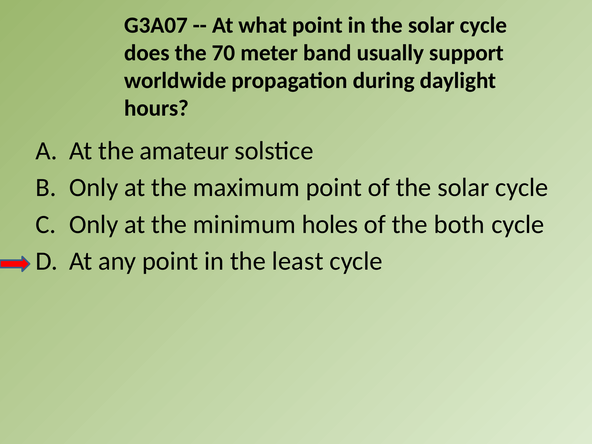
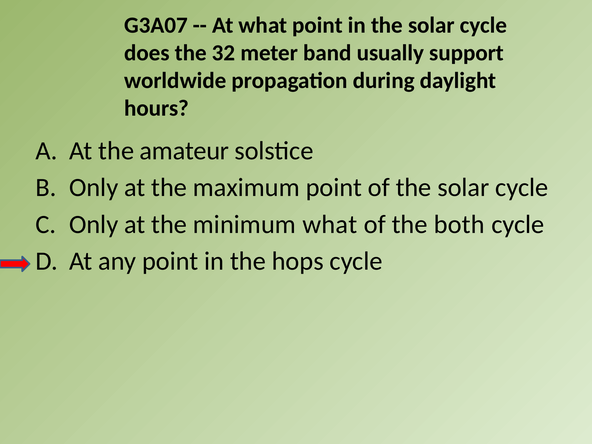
70: 70 -> 32
minimum holes: holes -> what
least: least -> hops
